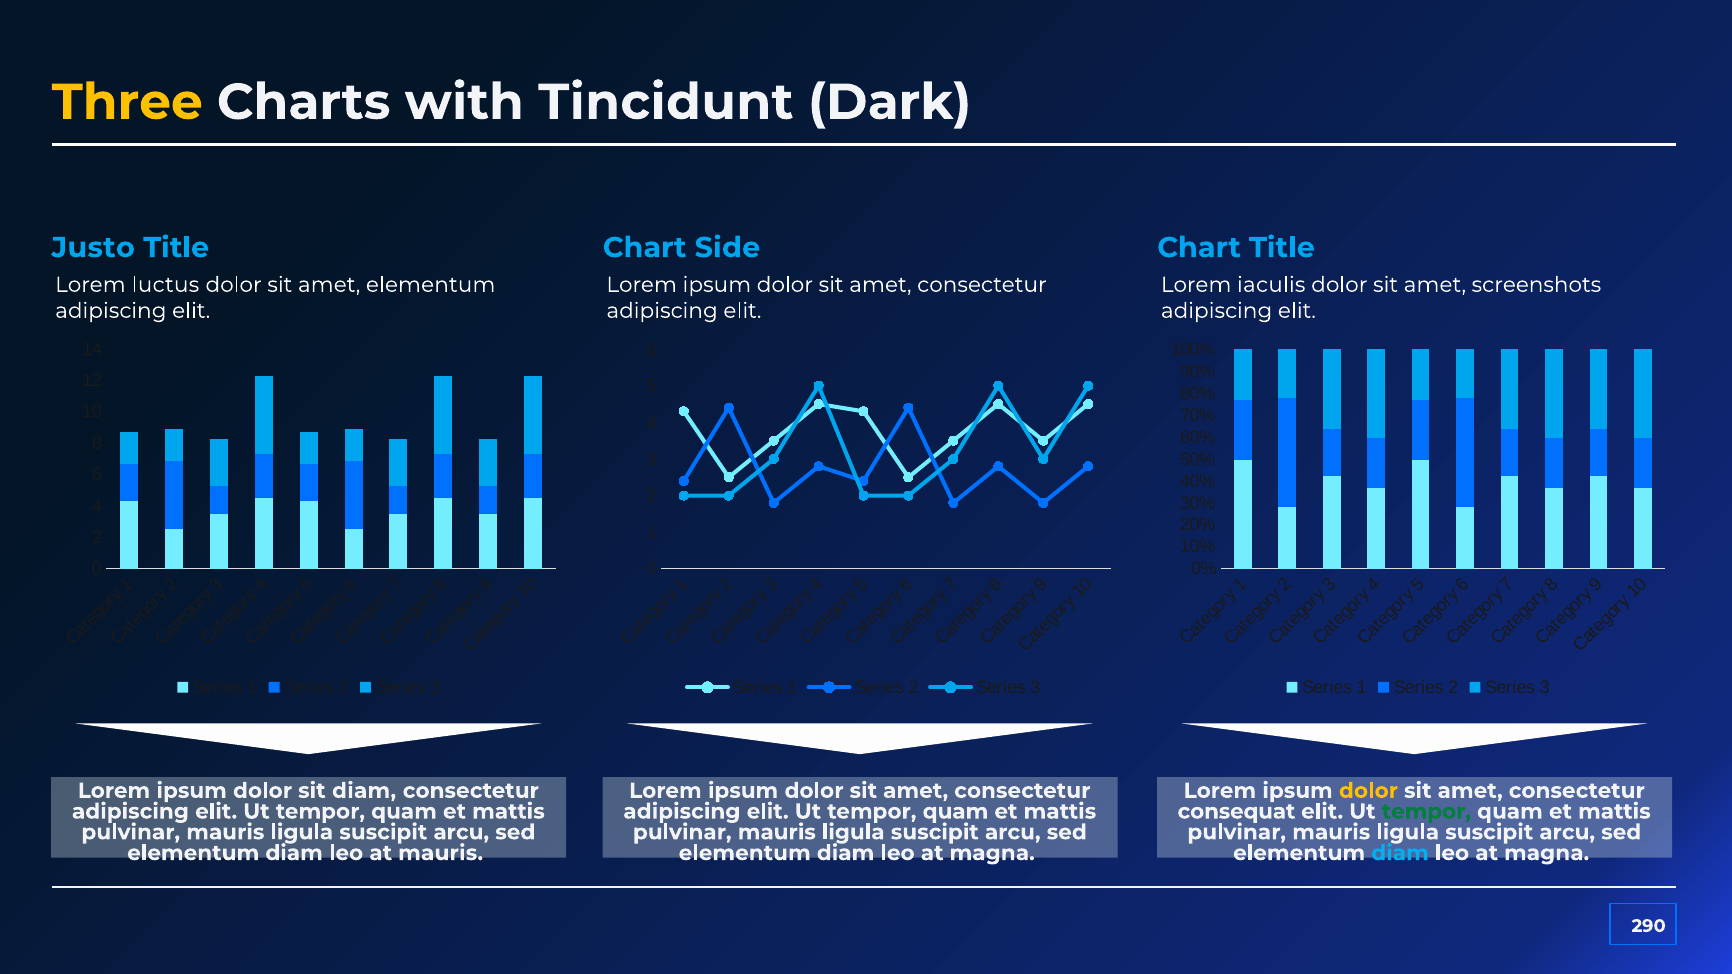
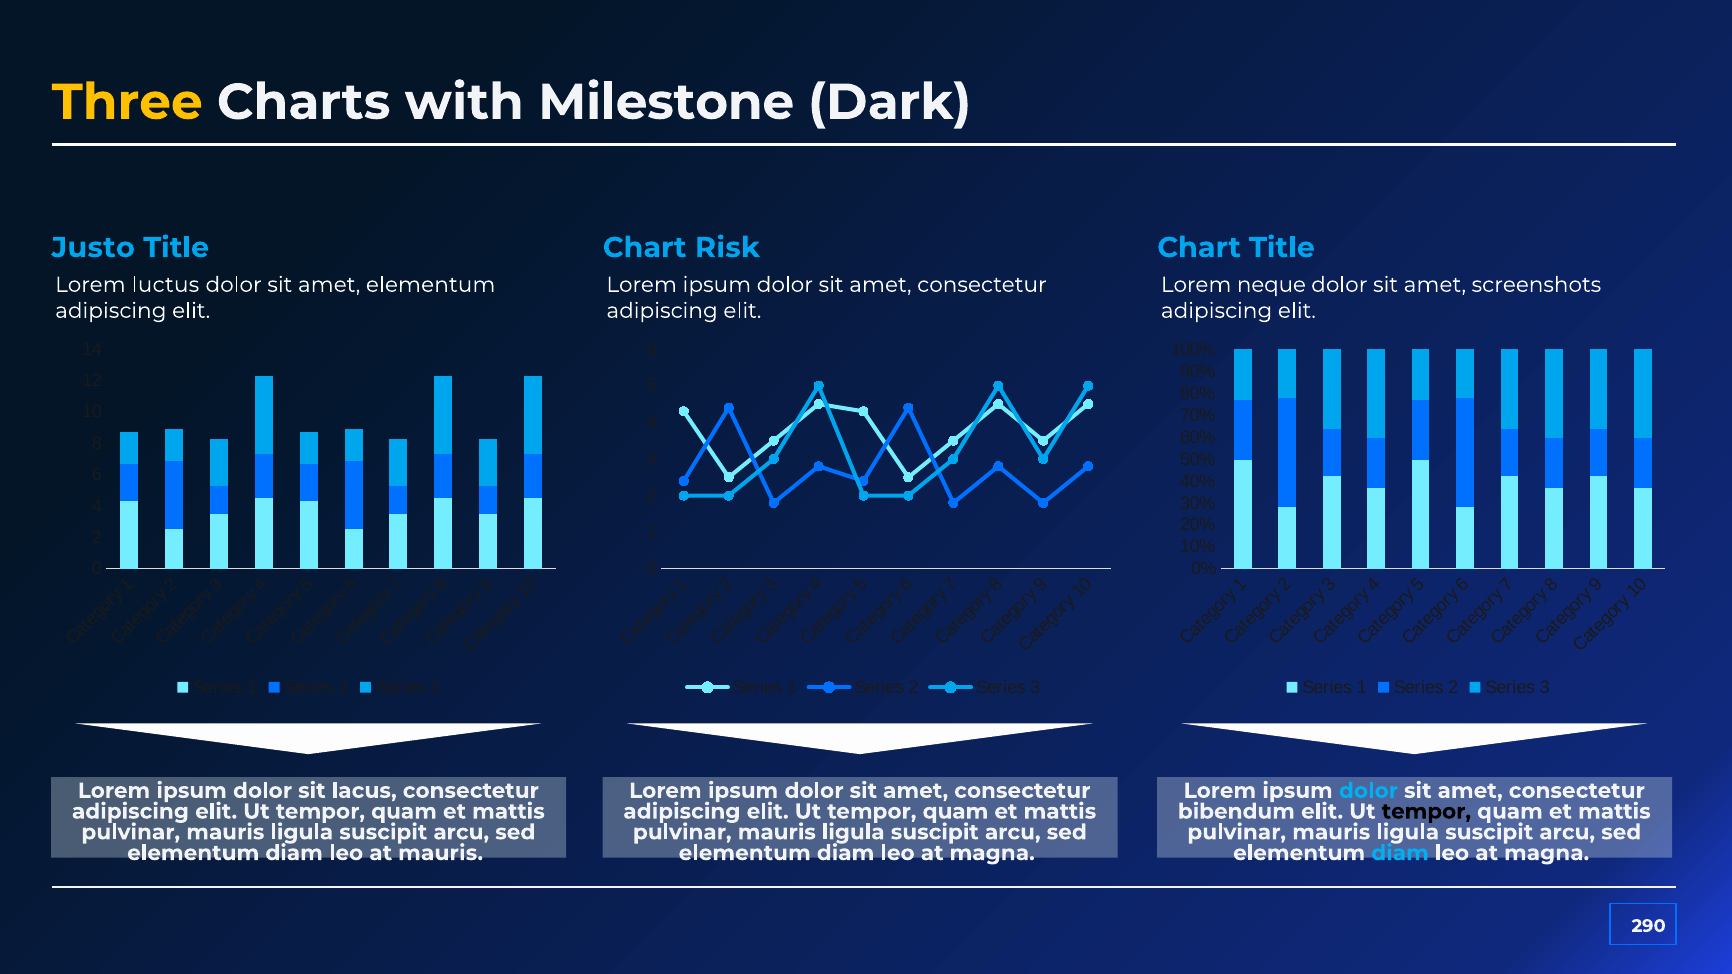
Tincidunt: Tincidunt -> Milestone
Side: Side -> Risk
iaculis: iaculis -> neque
sit diam: diam -> lacus
dolor at (1369, 791) colour: yellow -> light blue
consequat: consequat -> bibendum
tempor at (1426, 812) colour: green -> black
